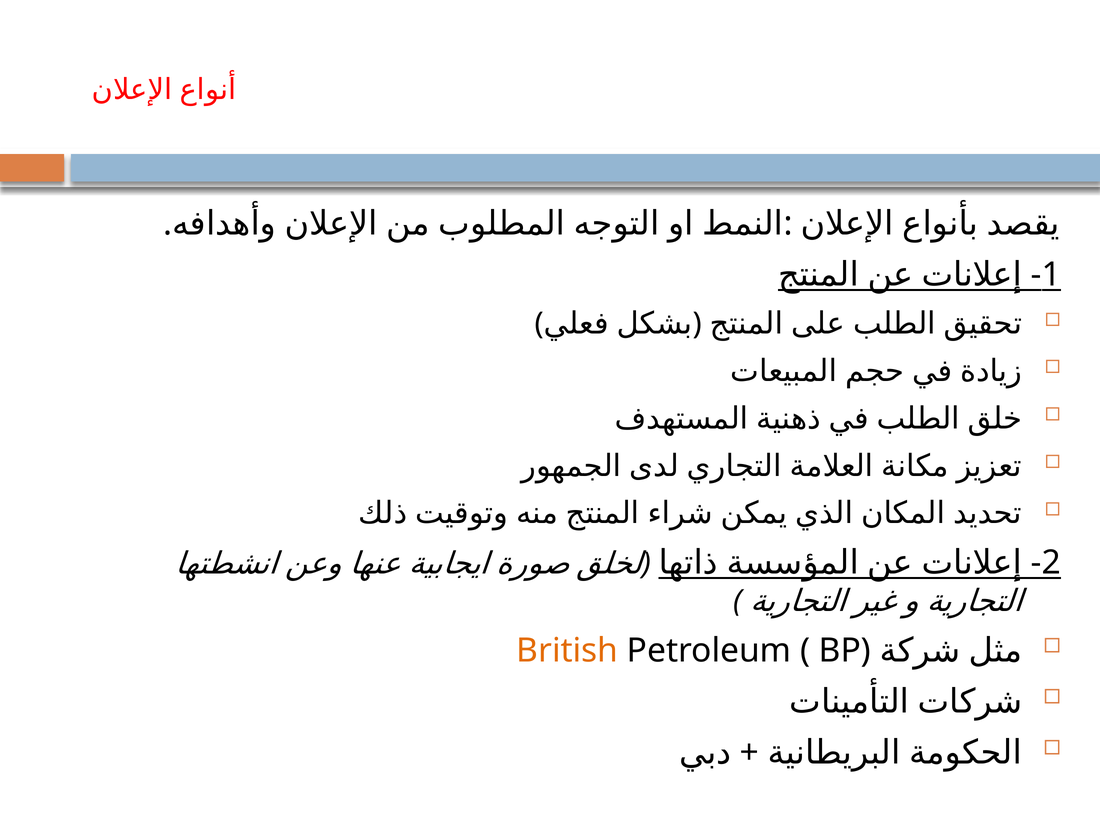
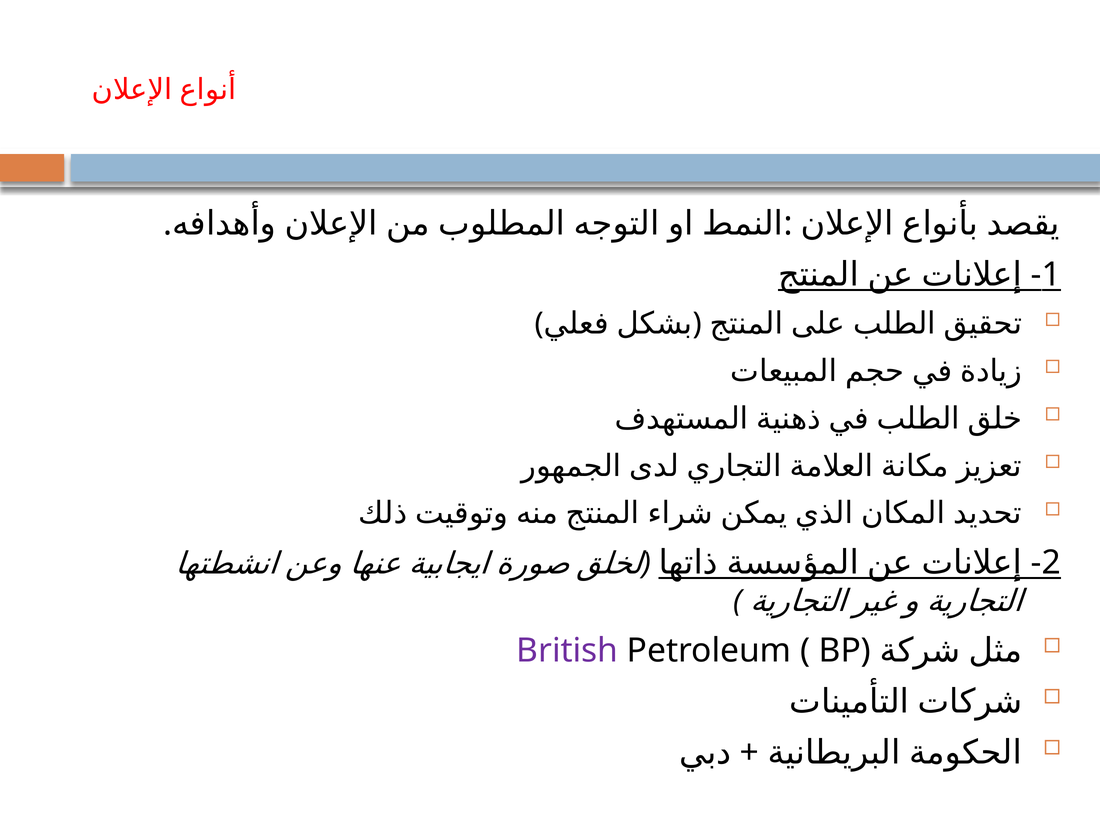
British colour: orange -> purple
